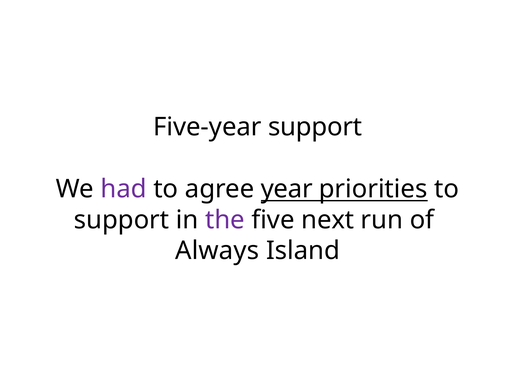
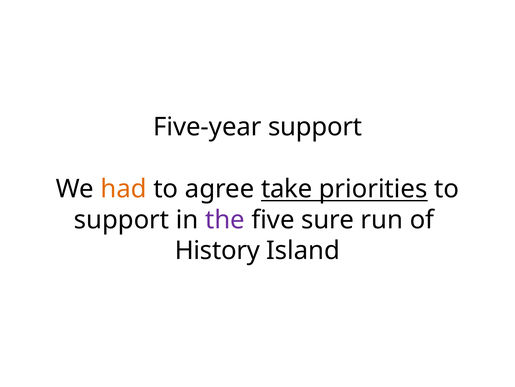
had colour: purple -> orange
year: year -> take
next: next -> sure
Always: Always -> History
